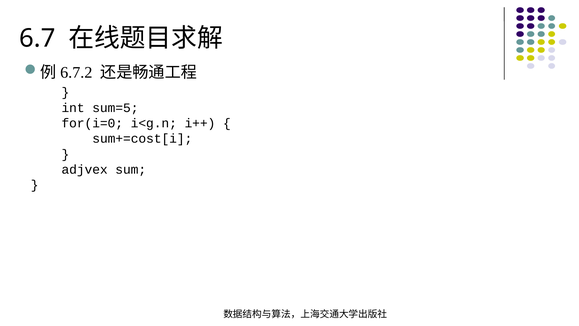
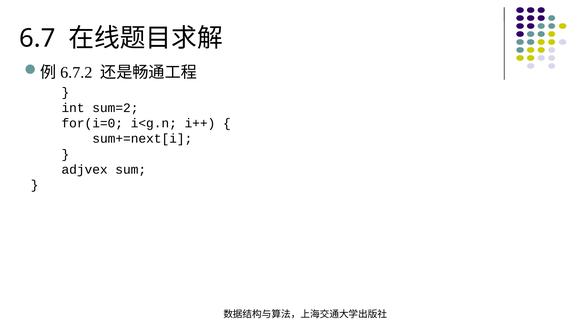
sum=5: sum=5 -> sum=2
sum+=cost[i: sum+=cost[i -> sum+=next[i
